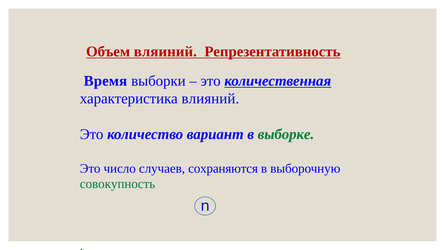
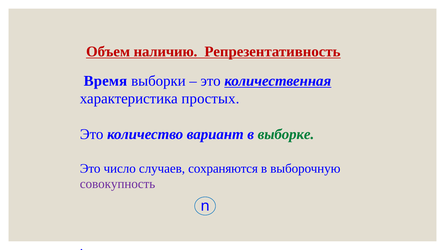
вляиний: вляиний -> наличию
влияний: влияний -> простых
совокупность colour: green -> purple
